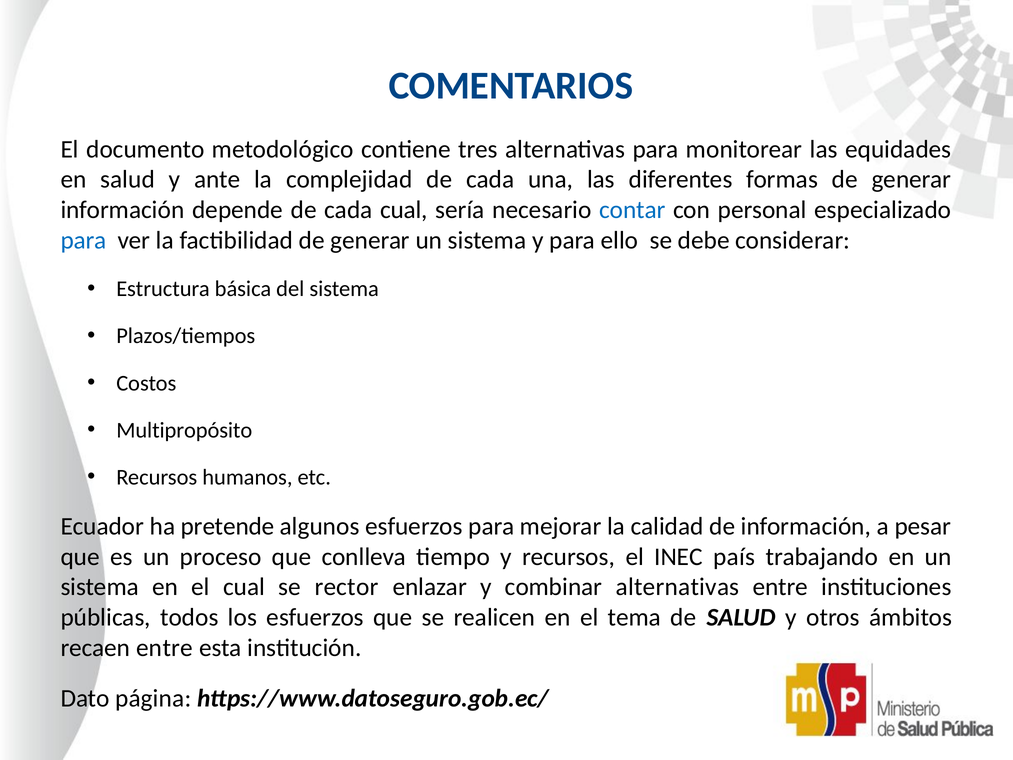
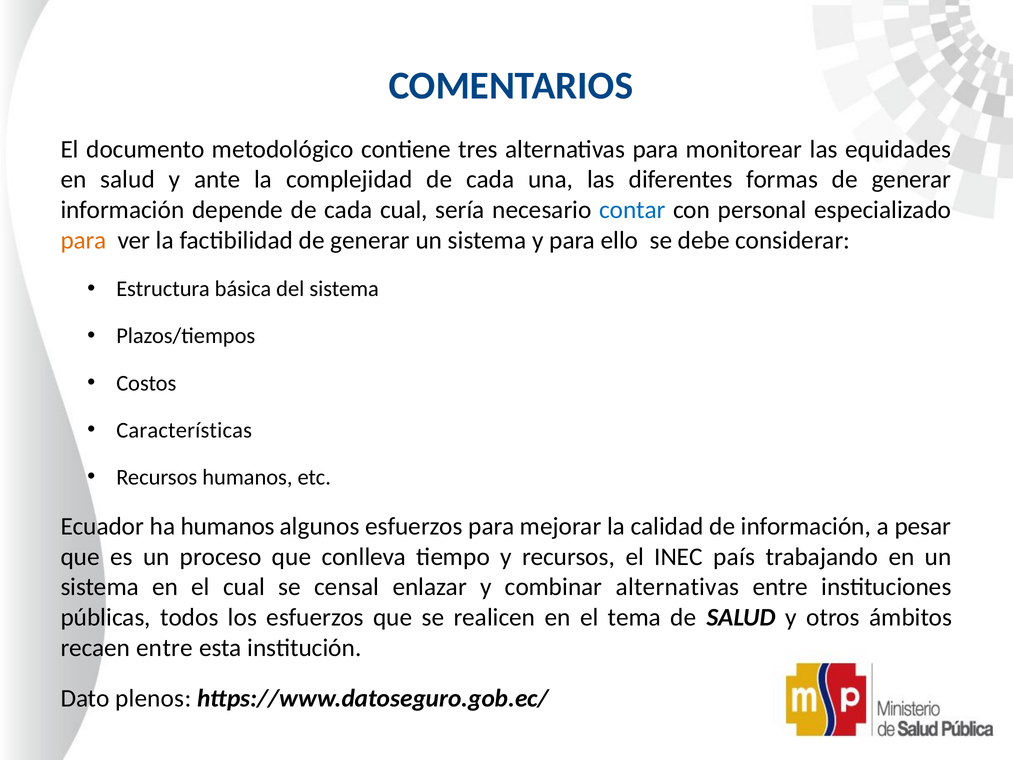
para at (84, 240) colour: blue -> orange
Multipropósito: Multipropósito -> Características
ha pretende: pretende -> humanos
rector: rector -> censal
página: página -> plenos
